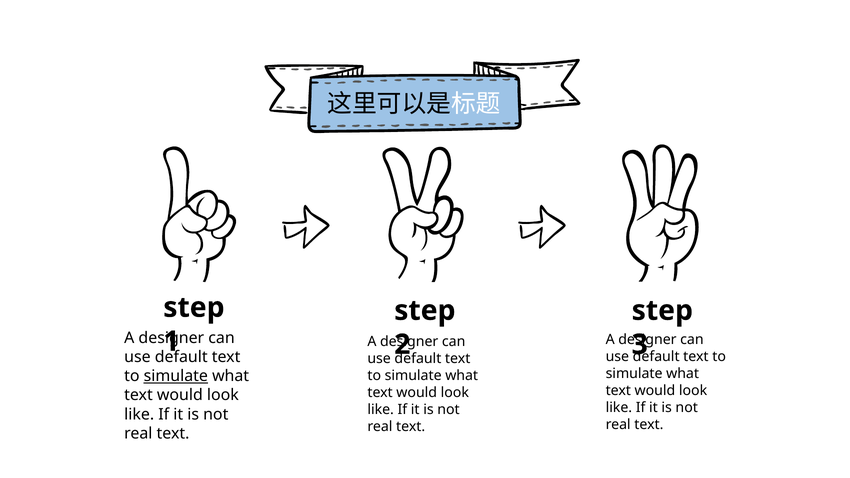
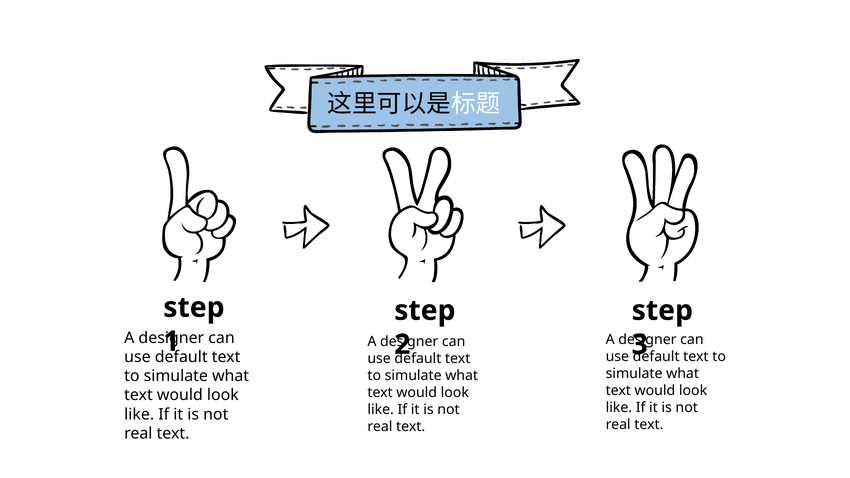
simulate at (176, 376) underline: present -> none
